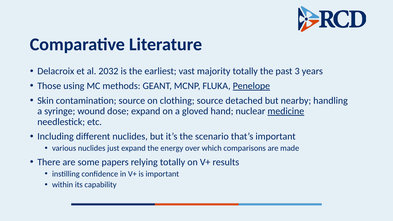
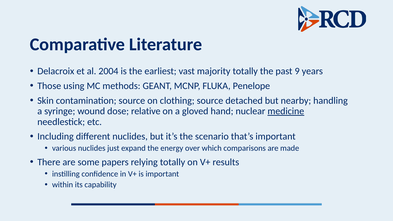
2032: 2032 -> 2004
3: 3 -> 9
Penelope underline: present -> none
dose expand: expand -> relative
